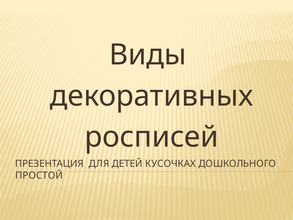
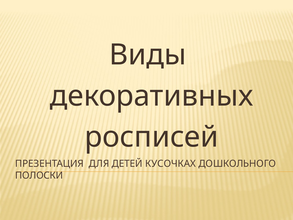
ПРОСТОЙ: ПРОСТОЙ -> ПОЛОСКИ
